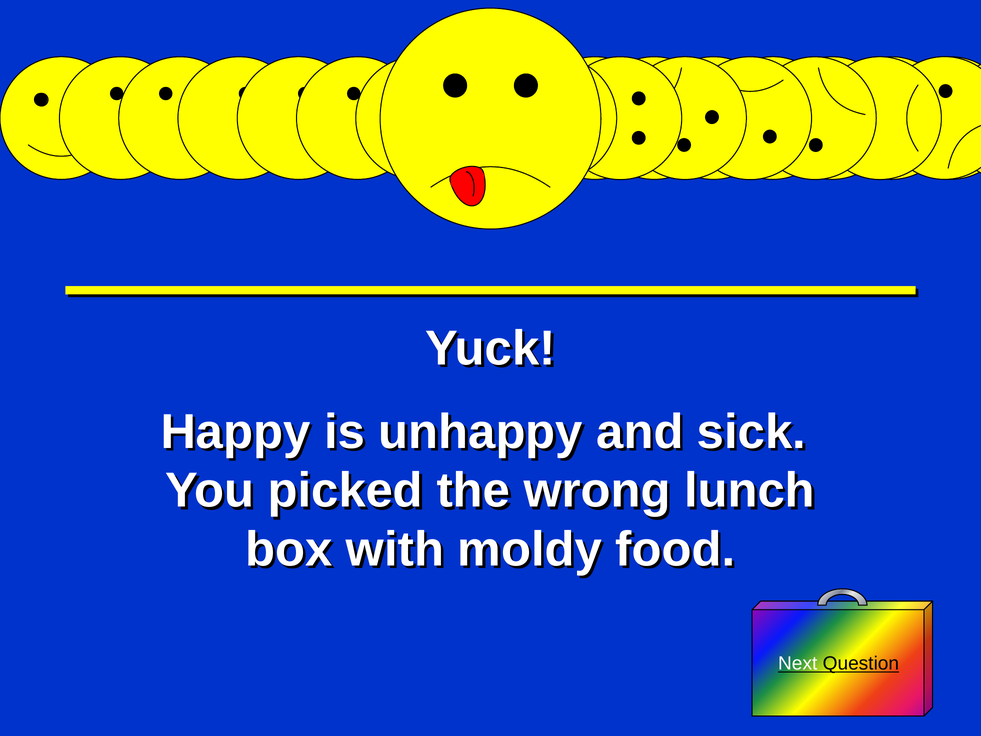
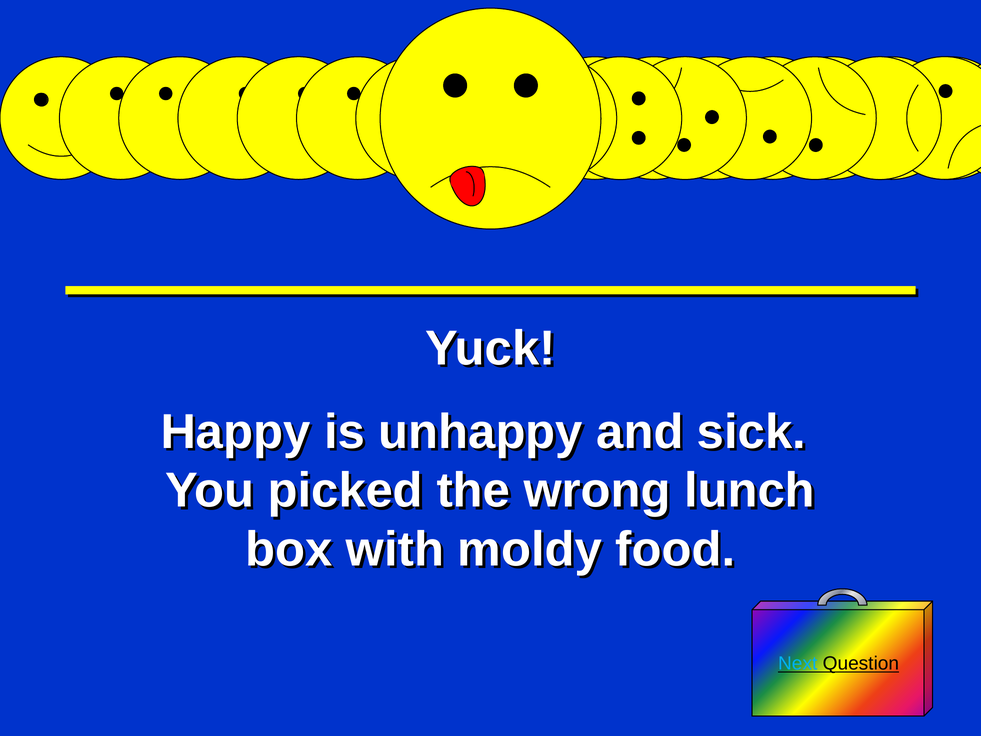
Next colour: white -> light blue
